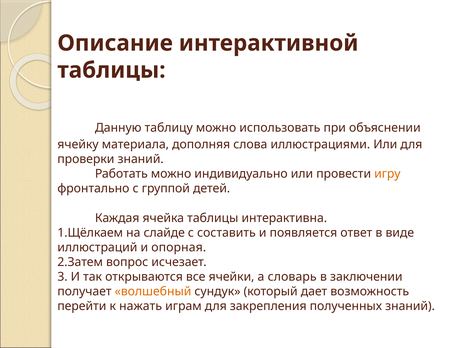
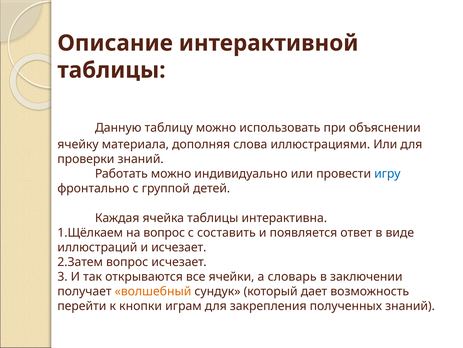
игру colour: orange -> blue
на слайде: слайде -> вопрос
и опорная: опорная -> исчезает
нажать: нажать -> кнопки
